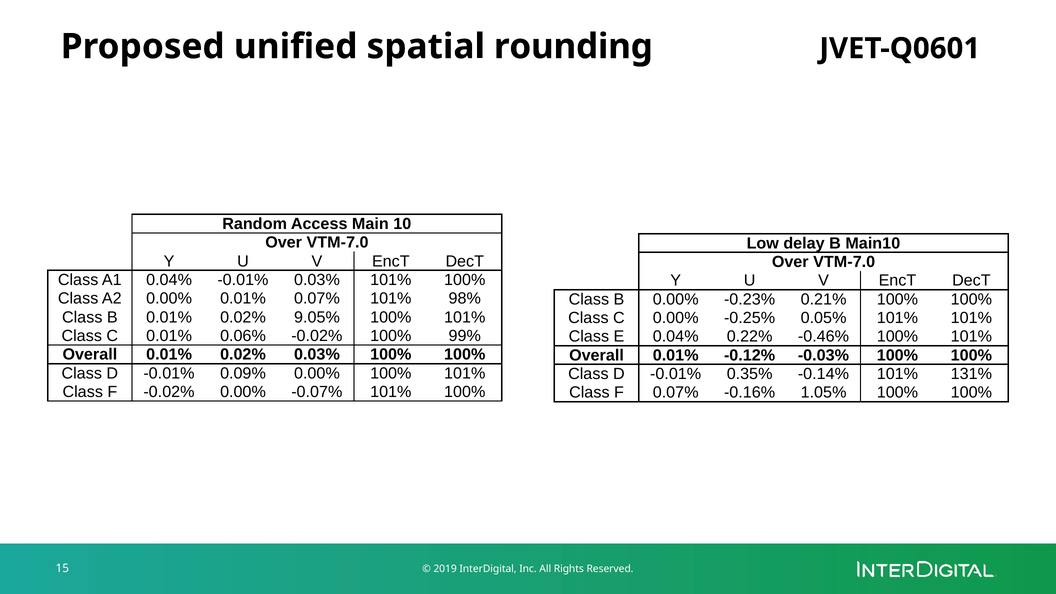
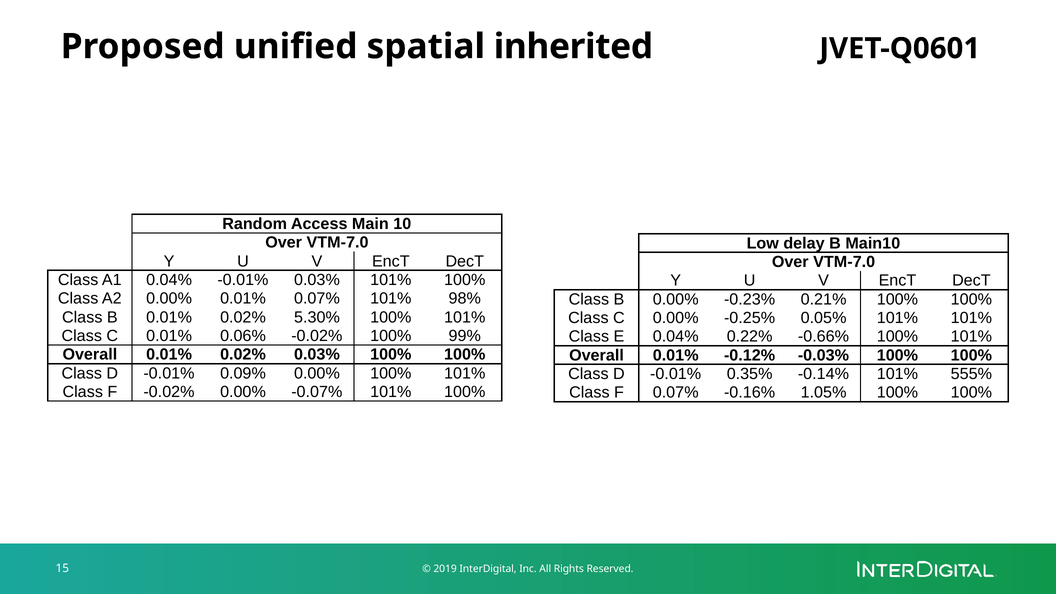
rounding: rounding -> inherited
9.05%: 9.05% -> 5.30%
-0.46%: -0.46% -> -0.66%
131%: 131% -> 555%
